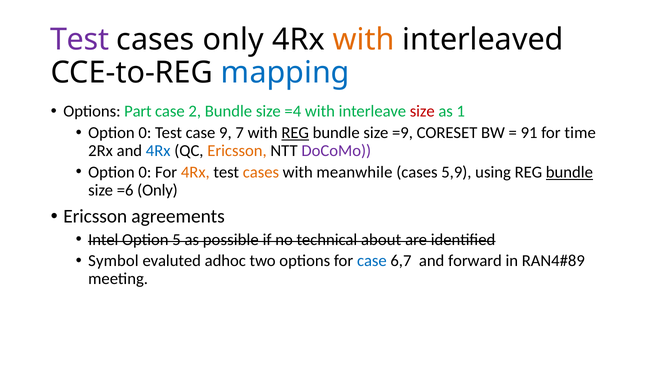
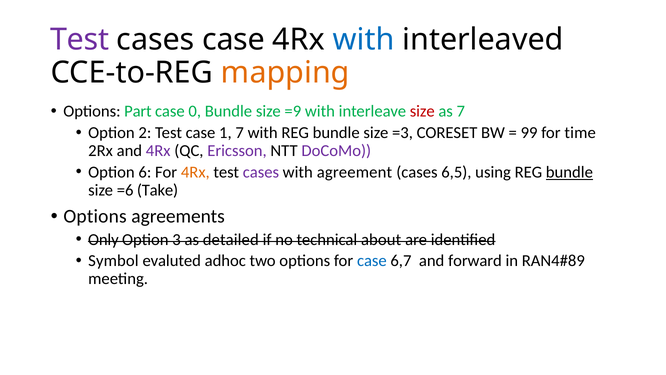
cases only: only -> case
with at (364, 39) colour: orange -> blue
mapping colour: blue -> orange
2: 2 -> 0
=4: =4 -> =9
as 1: 1 -> 7
0 at (145, 133): 0 -> 2
9: 9 -> 1
REG at (295, 133) underline: present -> none
=9: =9 -> =3
91: 91 -> 99
4Rx at (158, 151) colour: blue -> purple
Ericsson at (237, 151) colour: orange -> purple
0 at (145, 172): 0 -> 6
cases at (261, 172) colour: orange -> purple
meanwhile: meanwhile -> agreement
5,9: 5,9 -> 6,5
=6 Only: Only -> Take
Ericsson at (95, 216): Ericsson -> Options
Intel: Intel -> Only
5: 5 -> 3
possible: possible -> detailed
